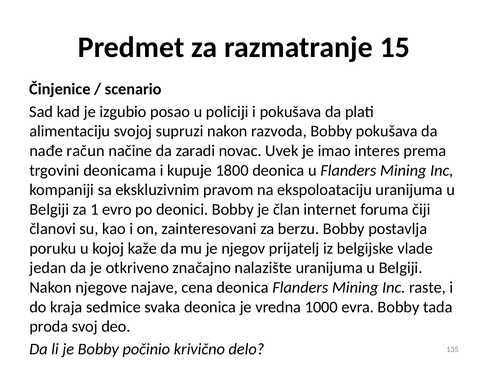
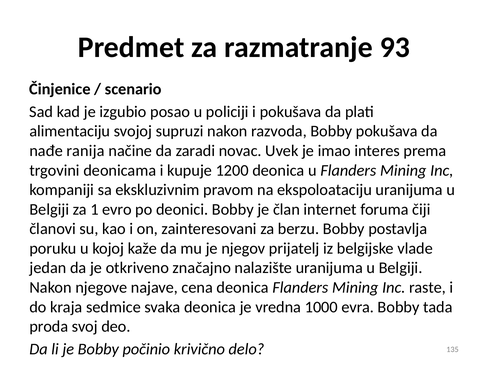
15: 15 -> 93
račun: račun -> ranija
1800: 1800 -> 1200
